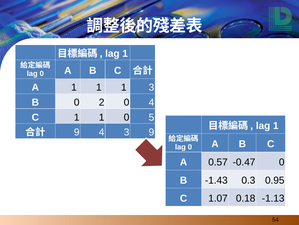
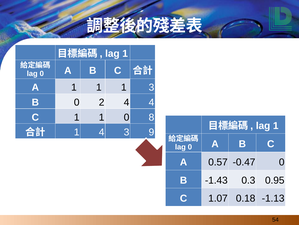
2 0: 0 -> 4
5: 5 -> 8
9 at (77, 132): 9 -> 1
